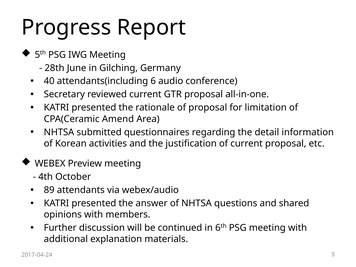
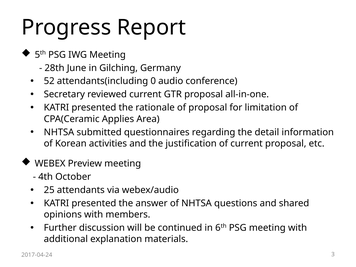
40: 40 -> 52
6: 6 -> 0
Amend: Amend -> Applies
89: 89 -> 25
